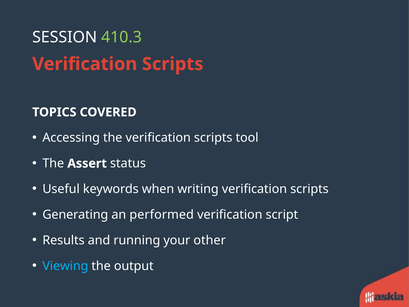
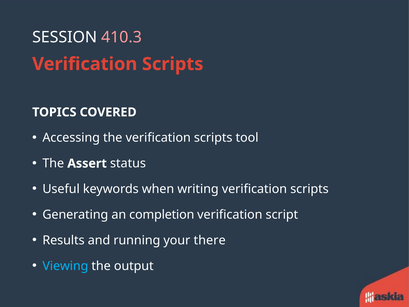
410.3 colour: light green -> pink
performed: performed -> completion
other: other -> there
